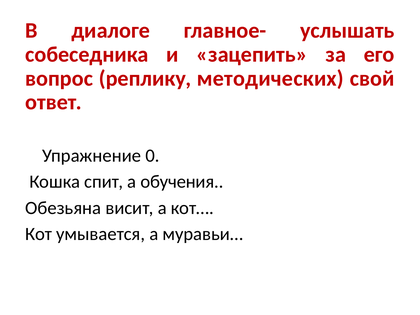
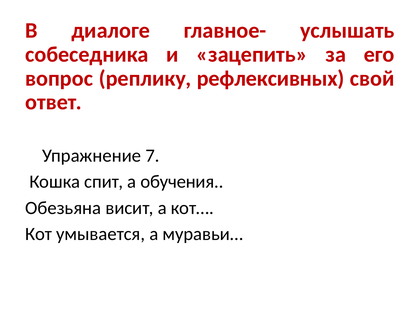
методических: методических -> рефлексивных
0: 0 -> 7
